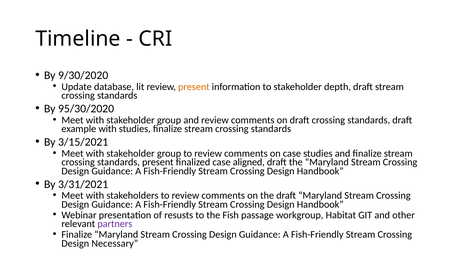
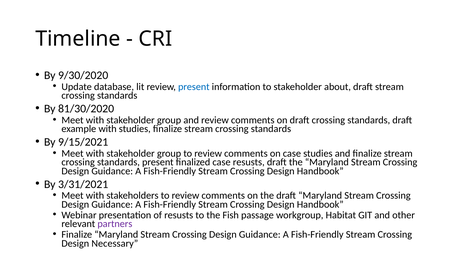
present at (194, 87) colour: orange -> blue
depth: depth -> about
95/30/2020: 95/30/2020 -> 81/30/2020
3/15/2021: 3/15/2021 -> 9/15/2021
case aligned: aligned -> resusts
